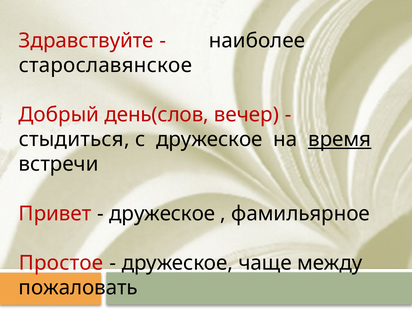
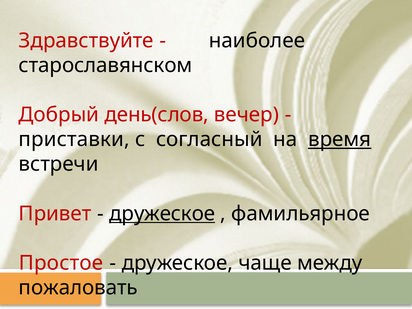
старославянское: старославянское -> старославянском
стыдиться: стыдиться -> приставки
с дружеское: дружеское -> согласный
дружеское at (162, 214) underline: none -> present
